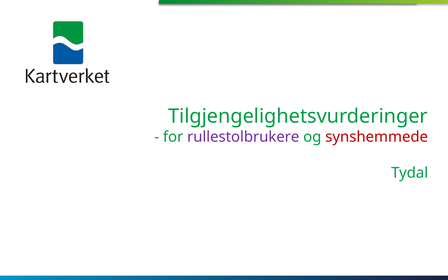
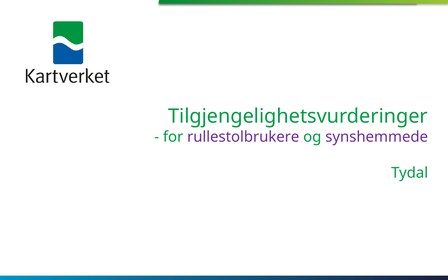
synshemmede colour: red -> purple
